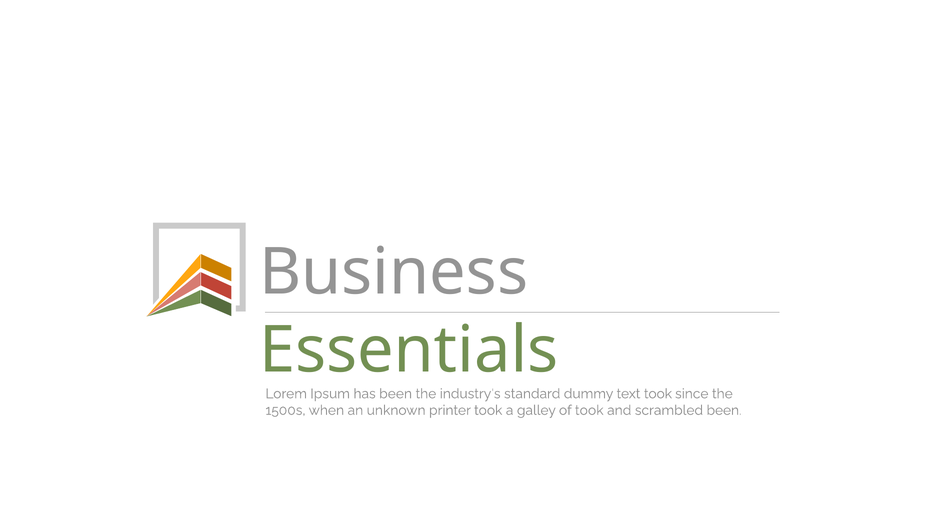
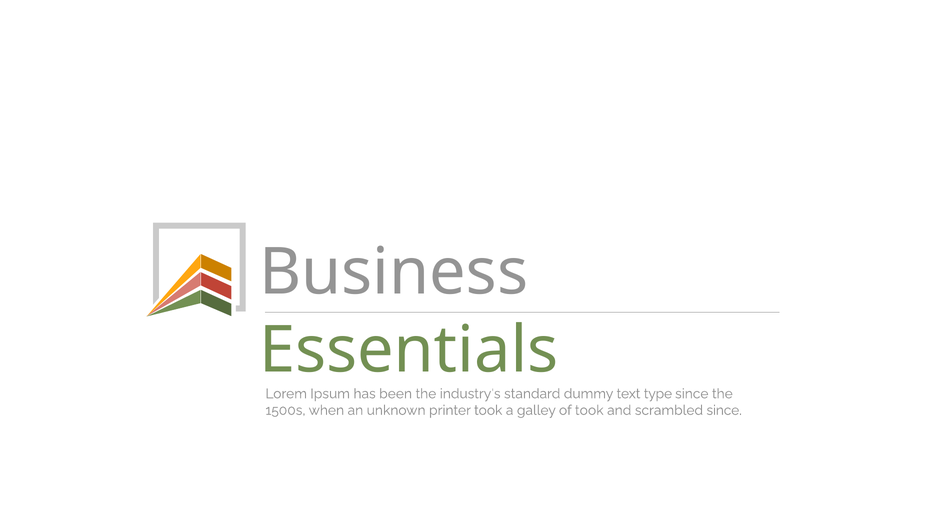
text took: took -> type
scrambled been: been -> since
